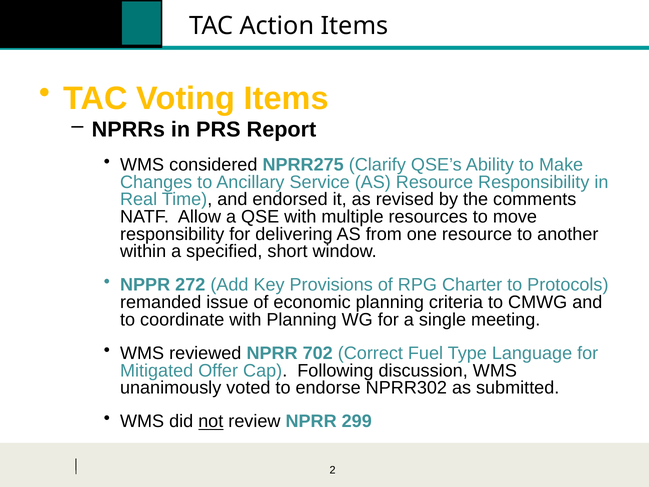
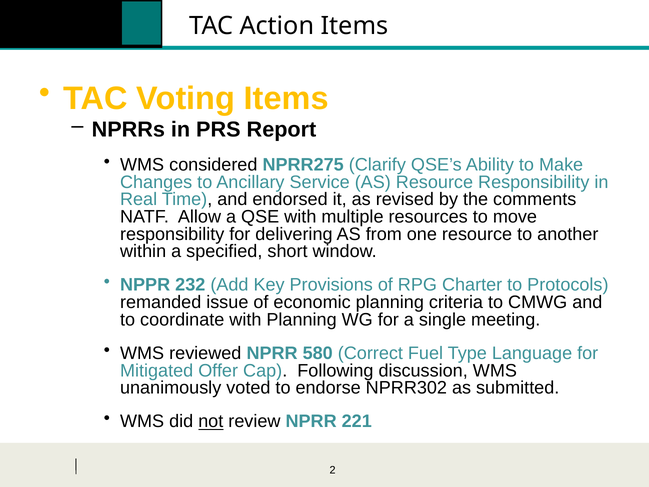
272: 272 -> 232
702: 702 -> 580
299: 299 -> 221
